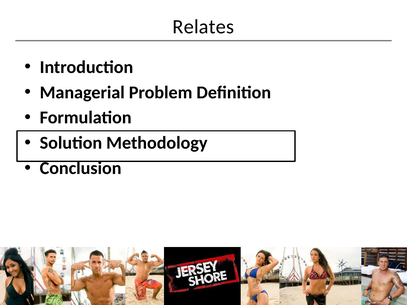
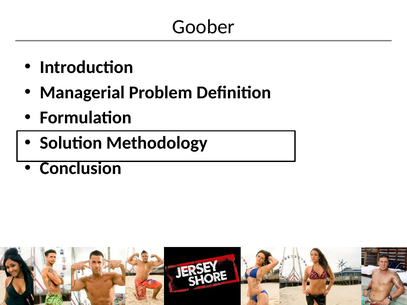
Relates: Relates -> Goober
